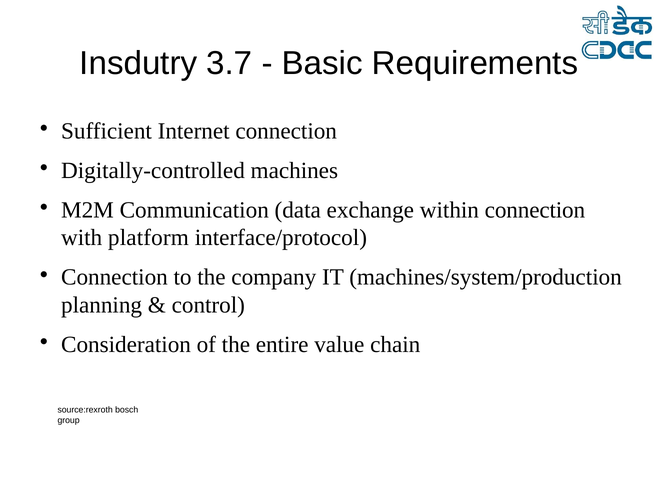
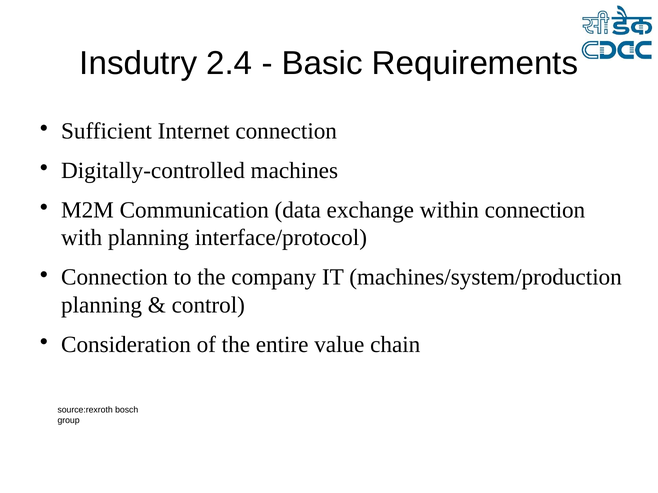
3.7: 3.7 -> 2.4
with platform: platform -> planning
